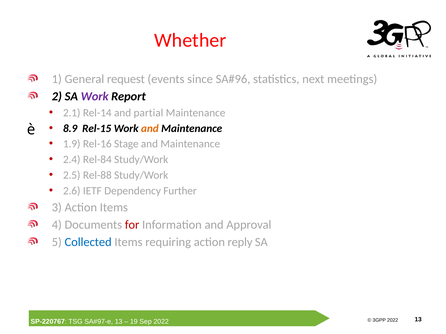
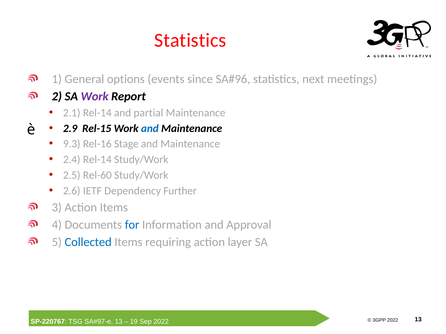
Whether at (190, 40): Whether -> Statistics
request: request -> options
8.9: 8.9 -> 2.9
and at (150, 129) colour: orange -> blue
1.9: 1.9 -> 9.3
2.4 Rel-84: Rel-84 -> Rel-14
Rel-88: Rel-88 -> Rel-60
for colour: red -> blue
reply: reply -> layer
